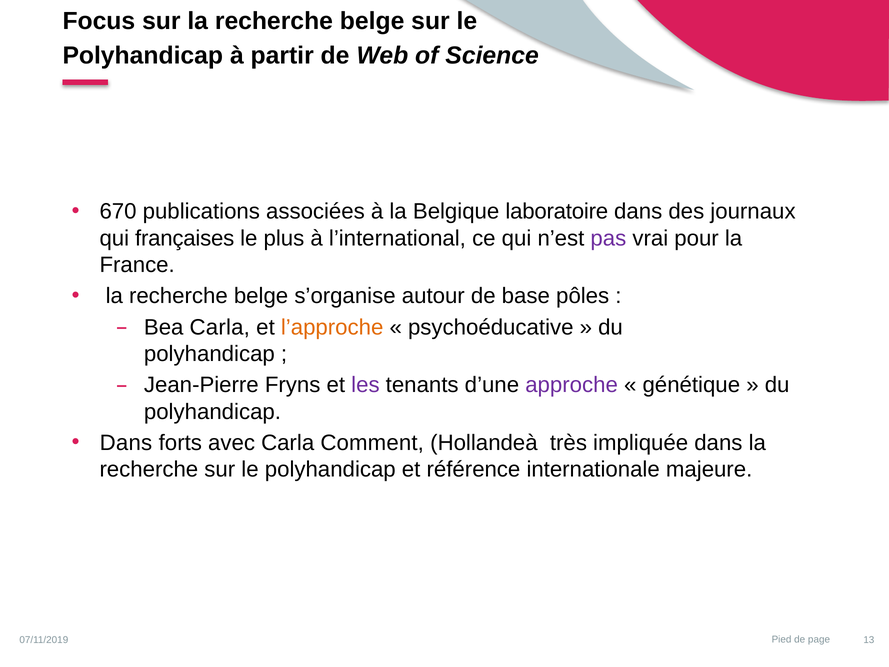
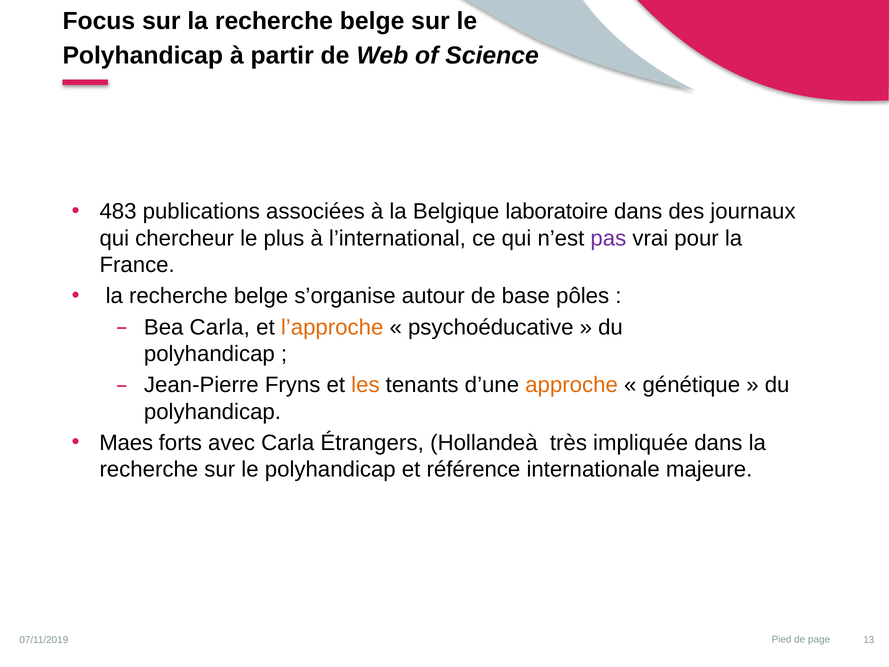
670: 670 -> 483
françaises: françaises -> chercheur
les colour: purple -> orange
approche colour: purple -> orange
Dans at (126, 443): Dans -> Maes
Comment: Comment -> Étrangers
